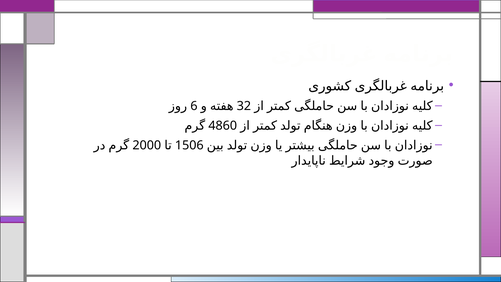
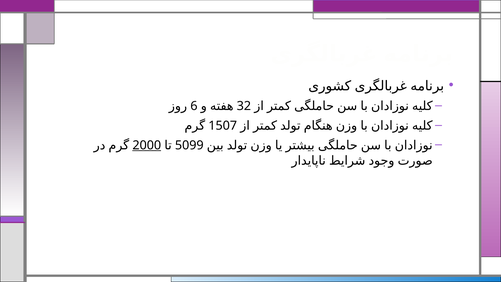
4860: 4860 -> 1507
2000 underline: none -> present
1506: 1506 -> 5099
